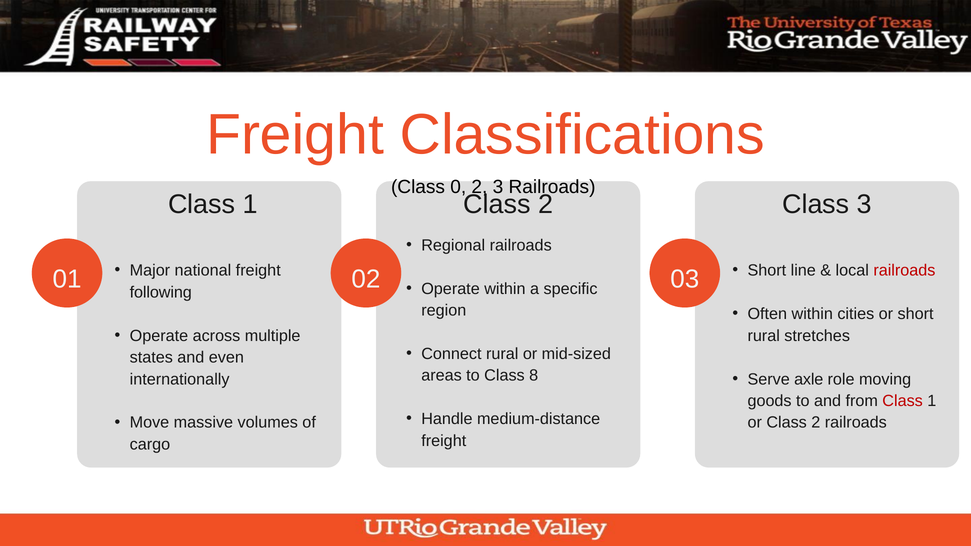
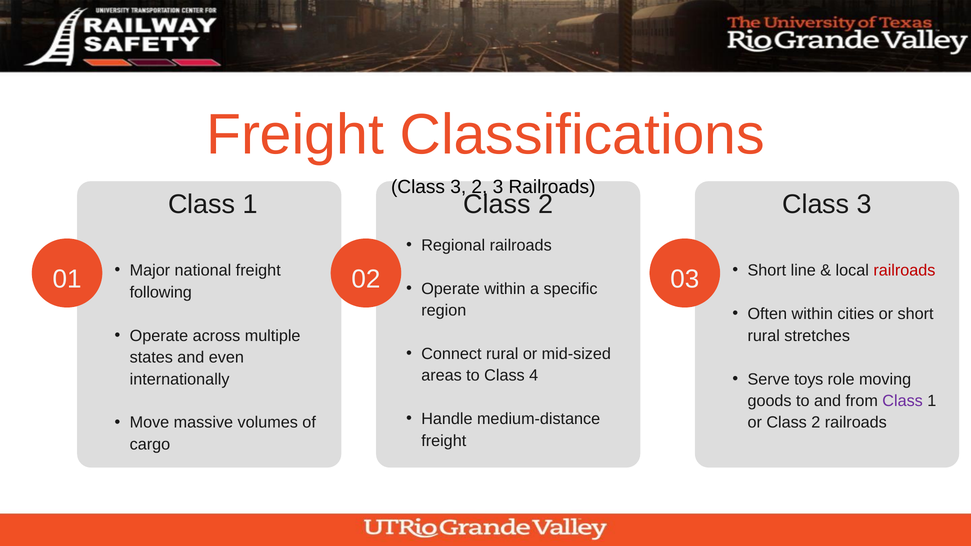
0 at (458, 187): 0 -> 3
8: 8 -> 4
axle: axle -> toys
Class at (903, 401) colour: red -> purple
